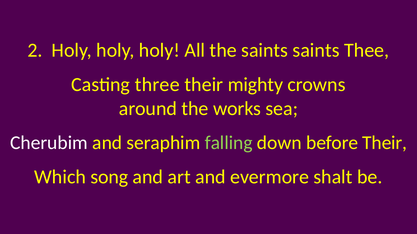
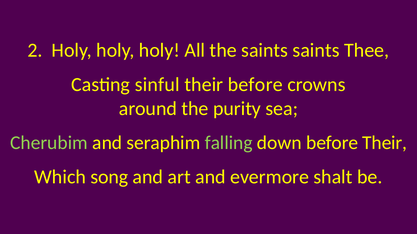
three: three -> sinful
their mighty: mighty -> before
works: works -> purity
Cherubim colour: white -> light green
